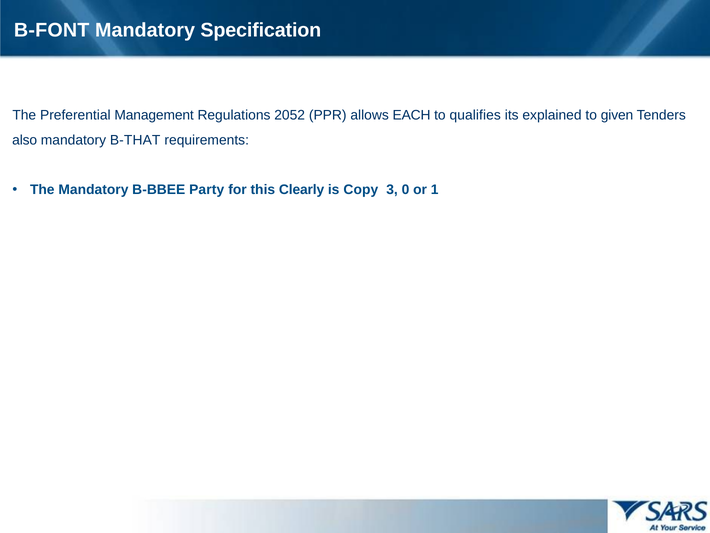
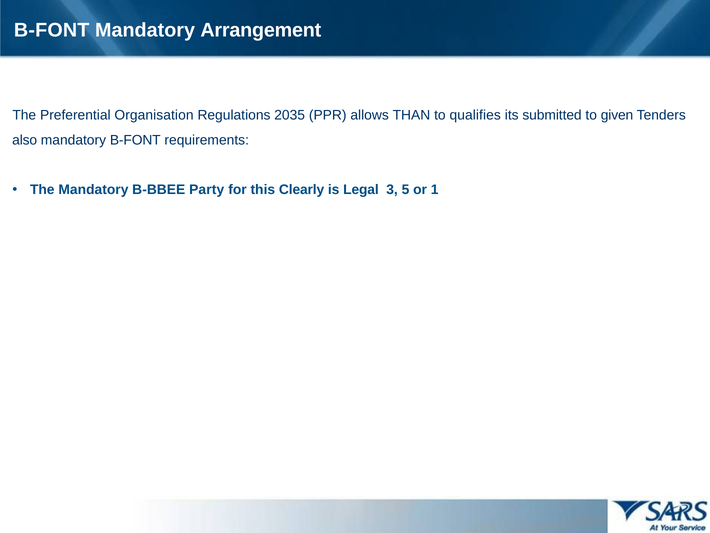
Specification: Specification -> Arrangement
Management: Management -> Organisation
2052: 2052 -> 2035
EACH: EACH -> THAN
explained: explained -> submitted
mandatory B-THAT: B-THAT -> B-FONT
Copy: Copy -> Legal
0: 0 -> 5
